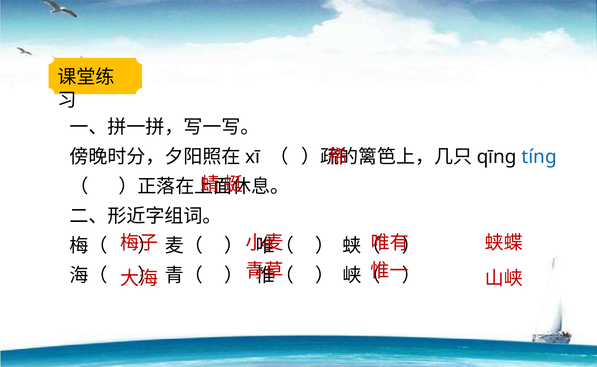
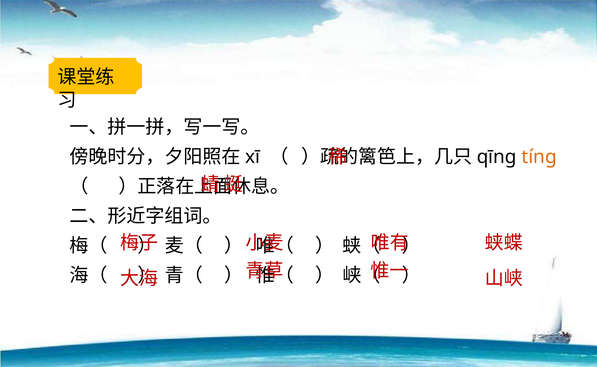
tínɡ colour: blue -> orange
